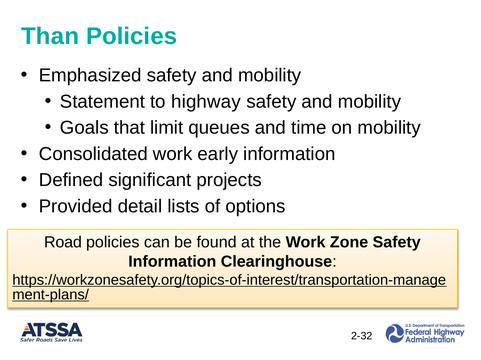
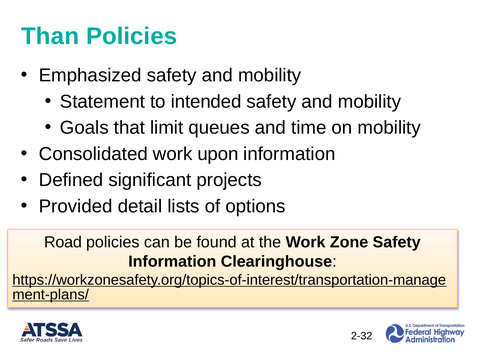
highway: highway -> intended
early: early -> upon
